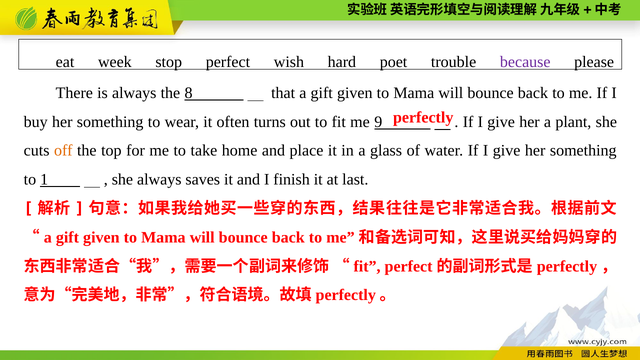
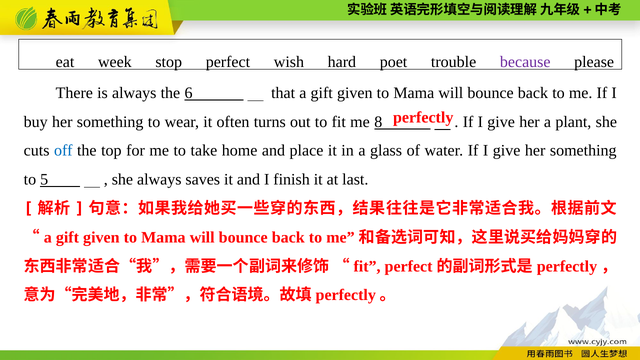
8: 8 -> 6
9: 9 -> 8
off colour: orange -> blue
1: 1 -> 5
